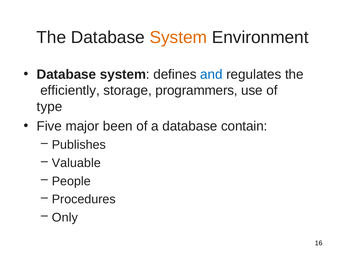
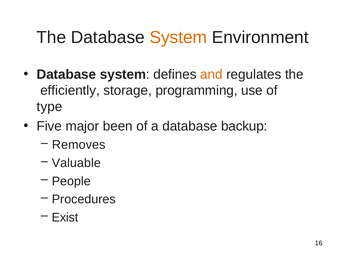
and colour: blue -> orange
programmers: programmers -> programming
contain: contain -> backup
Publishes: Publishes -> Removes
Only: Only -> Exist
